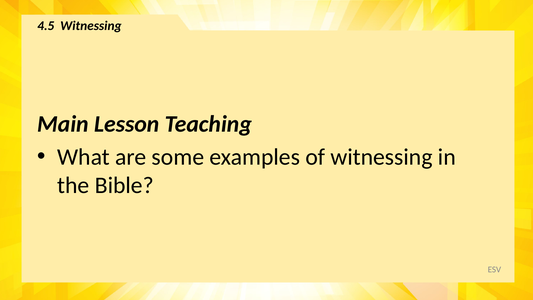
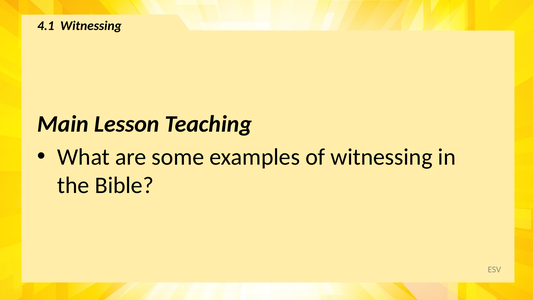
4.5: 4.5 -> 4.1
